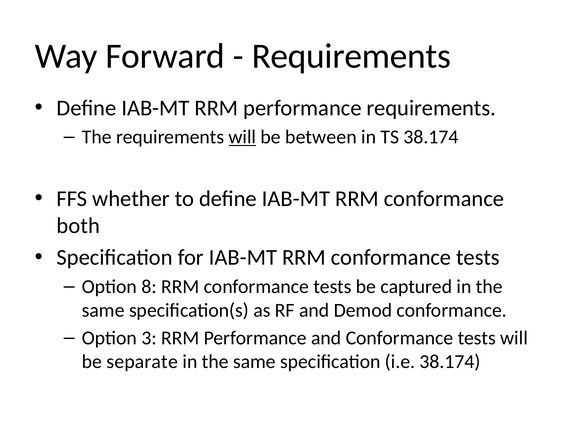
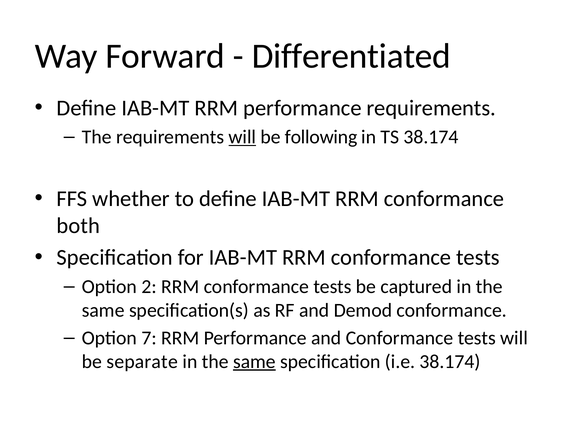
Requirements at (351, 56): Requirements -> Differentiated
between: between -> following
8: 8 -> 2
3: 3 -> 7
same at (254, 362) underline: none -> present
